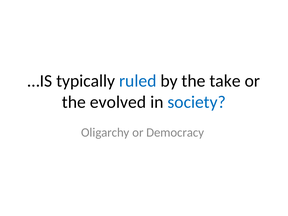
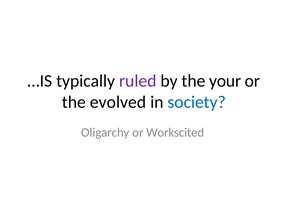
ruled colour: blue -> purple
take: take -> your
Democracy: Democracy -> Workscited
